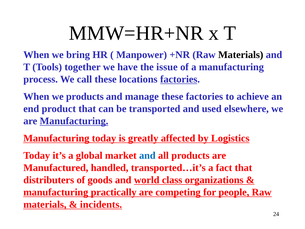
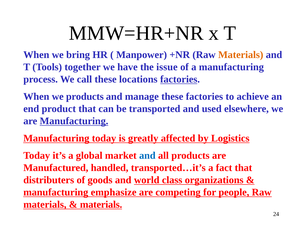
Materials at (241, 55) colour: black -> orange
practically: practically -> emphasize
incidents at (101, 204): incidents -> materials
